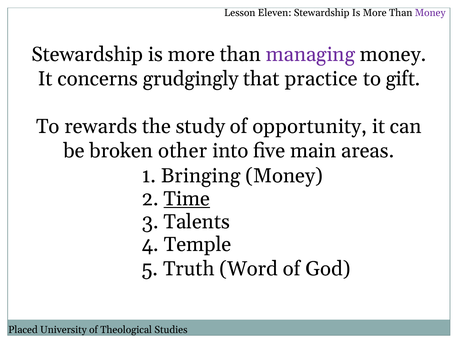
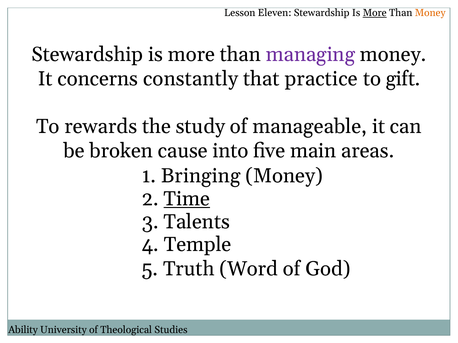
More at (375, 13) underline: none -> present
Money at (430, 13) colour: purple -> orange
grudgingly: grudgingly -> constantly
opportunity: opportunity -> manageable
other: other -> cause
Placed: Placed -> Ability
